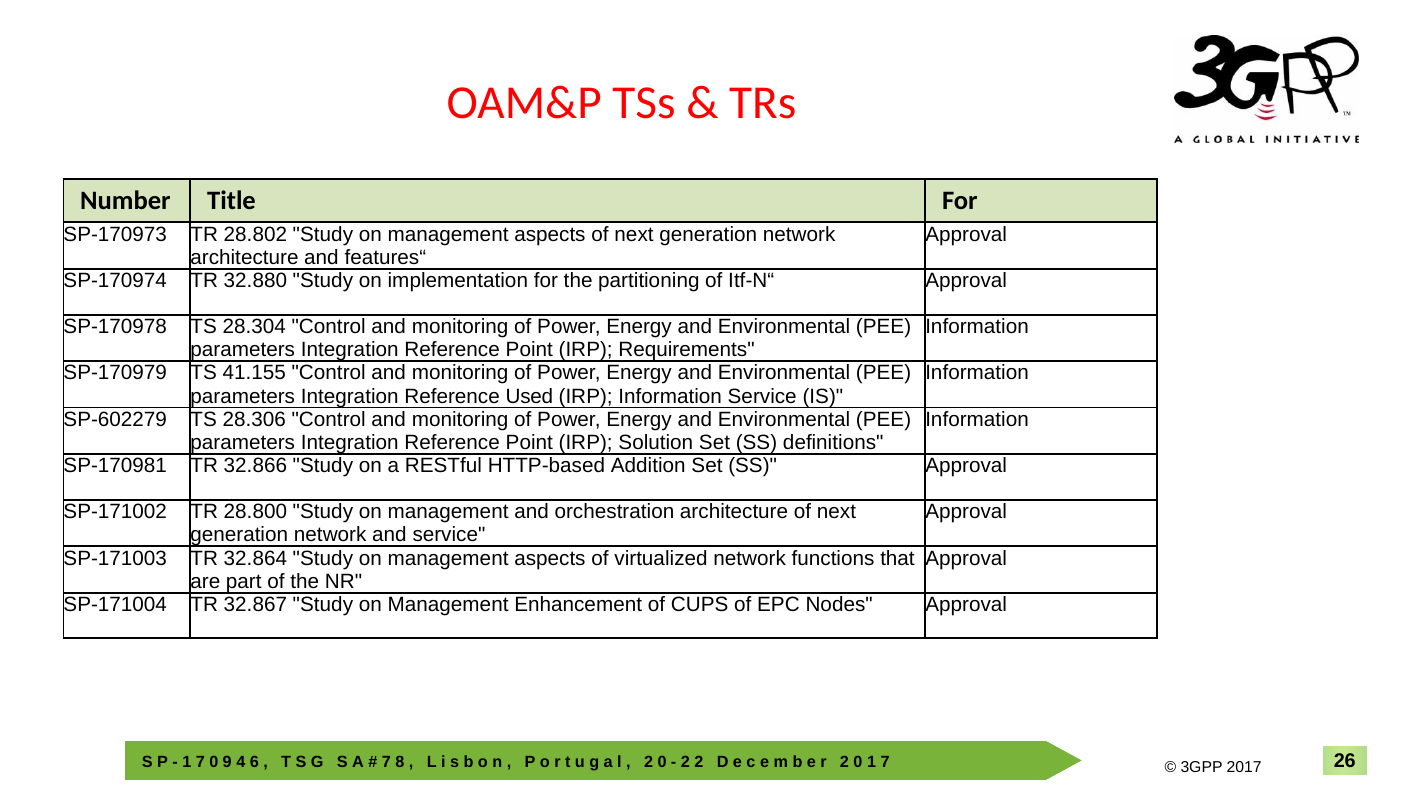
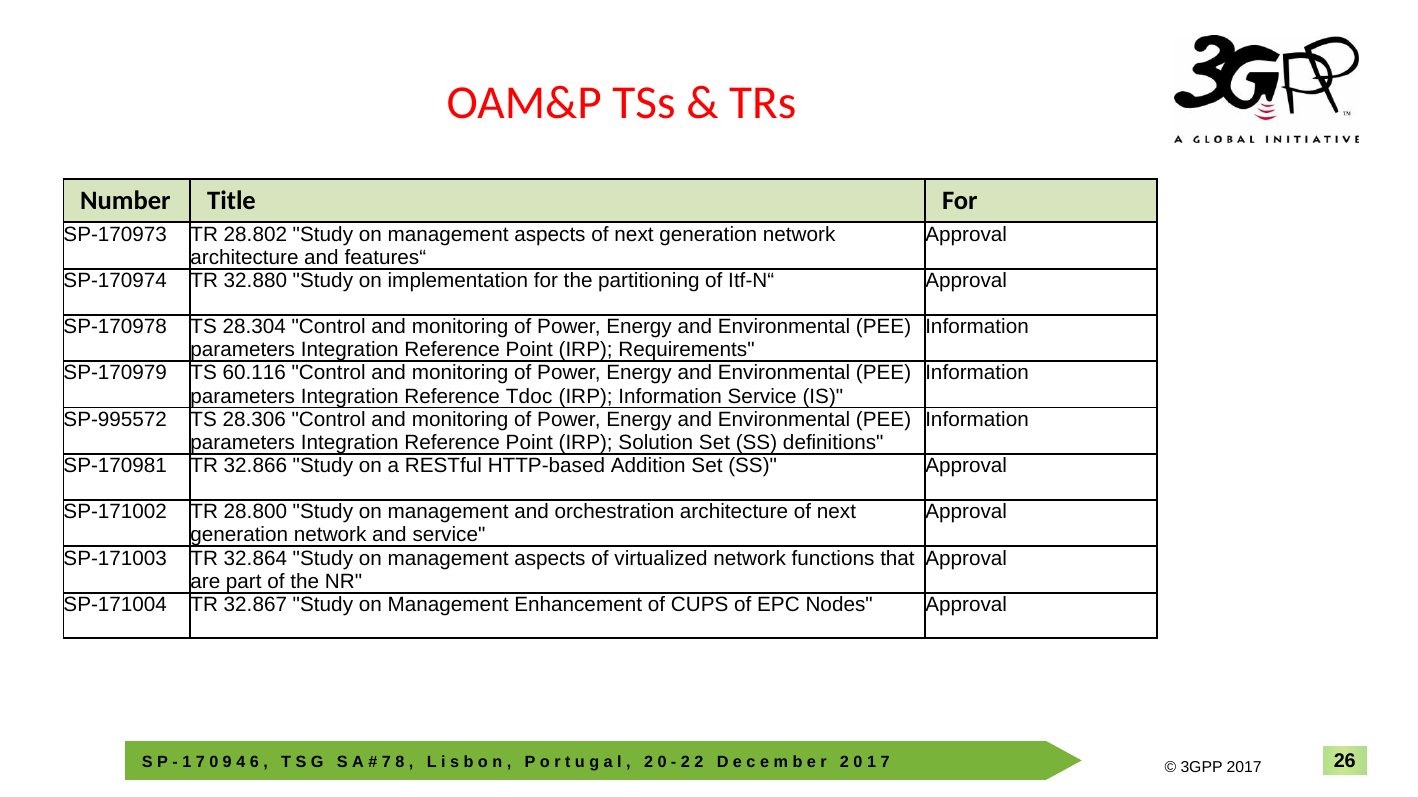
41.155: 41.155 -> 60.116
Used: Used -> Tdoc
SP-602279: SP-602279 -> SP-995572
